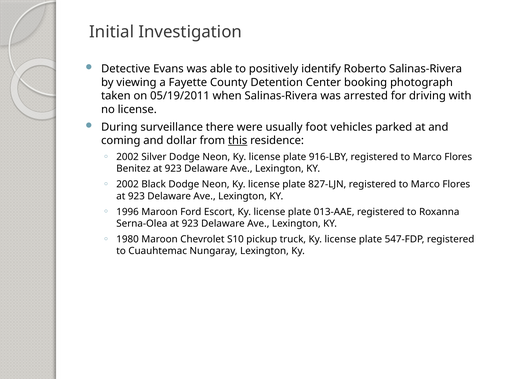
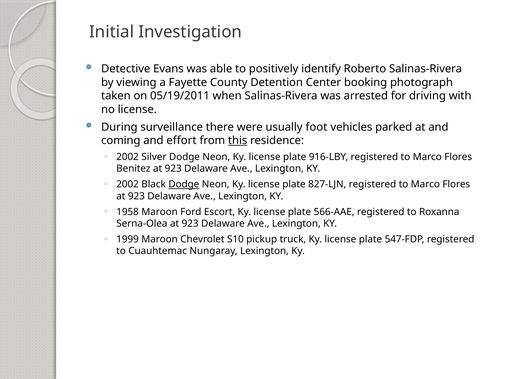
dollar: dollar -> effort
Dodge at (184, 185) underline: none -> present
1996: 1996 -> 1958
013-AAE: 013-AAE -> 566-AAE
1980: 1980 -> 1999
